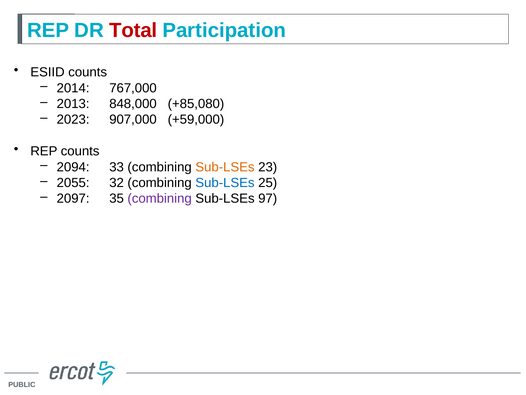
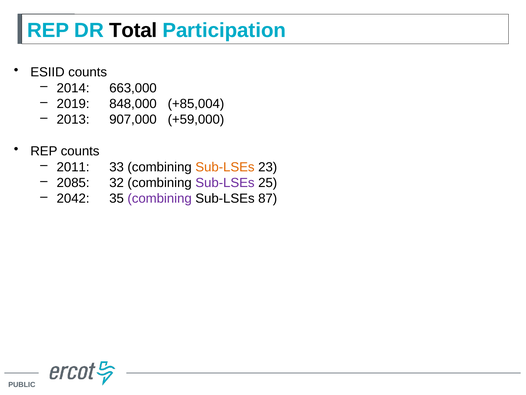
Total colour: red -> black
767,000: 767,000 -> 663,000
2013: 2013 -> 2019
+85,080: +85,080 -> +85,004
2023: 2023 -> 2013
2094: 2094 -> 2011
2055: 2055 -> 2085
Sub-LSEs at (225, 183) colour: blue -> purple
2097: 2097 -> 2042
97: 97 -> 87
